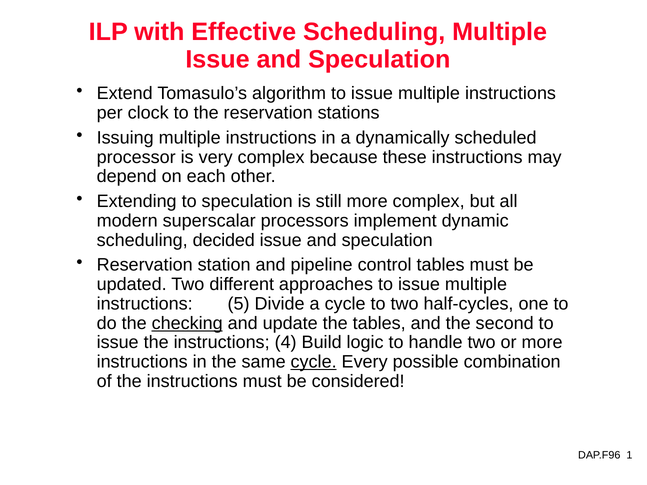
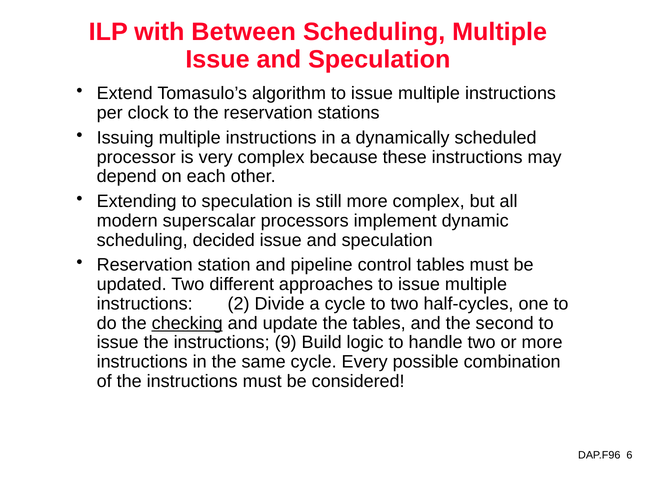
Effective: Effective -> Between
5: 5 -> 2
4: 4 -> 9
cycle at (314, 362) underline: present -> none
1: 1 -> 6
